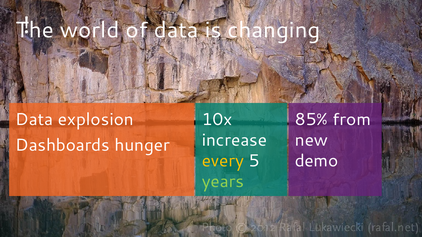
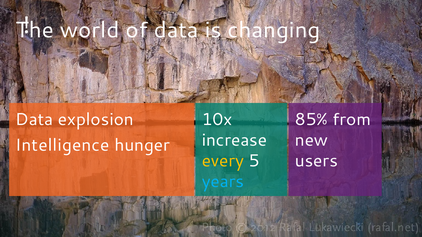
Dashboards: Dashboards -> Intelligence
demo: demo -> users
years colour: light green -> light blue
